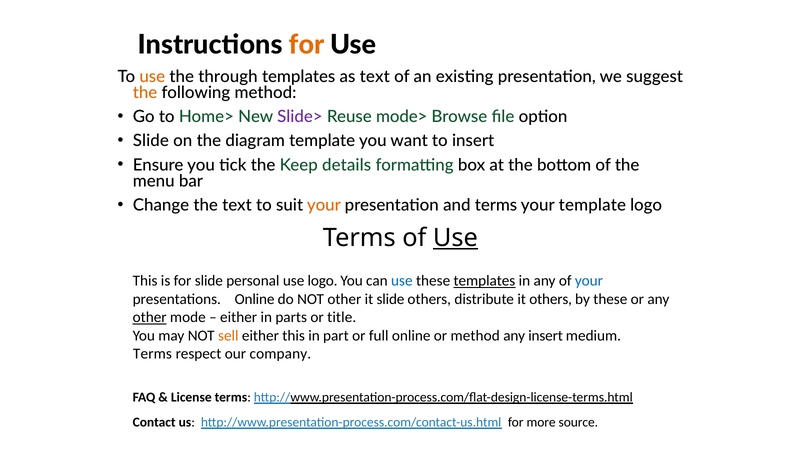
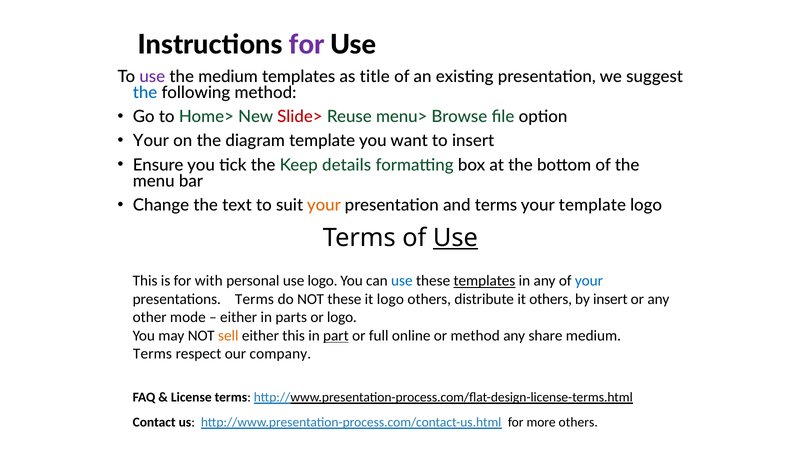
for at (307, 45) colour: orange -> purple
use at (152, 77) colour: orange -> purple
the through: through -> medium
as text: text -> title
the at (145, 93) colour: orange -> blue
Slide> colour: purple -> red
mode>: mode> -> menu>
Slide at (151, 141): Slide -> Your
for slide: slide -> with
presentations Online: Online -> Terms
NOT other: other -> these
it slide: slide -> logo
by these: these -> insert
other at (150, 318) underline: present -> none
or title: title -> logo
part underline: none -> present
any insert: insert -> share
more source: source -> others
